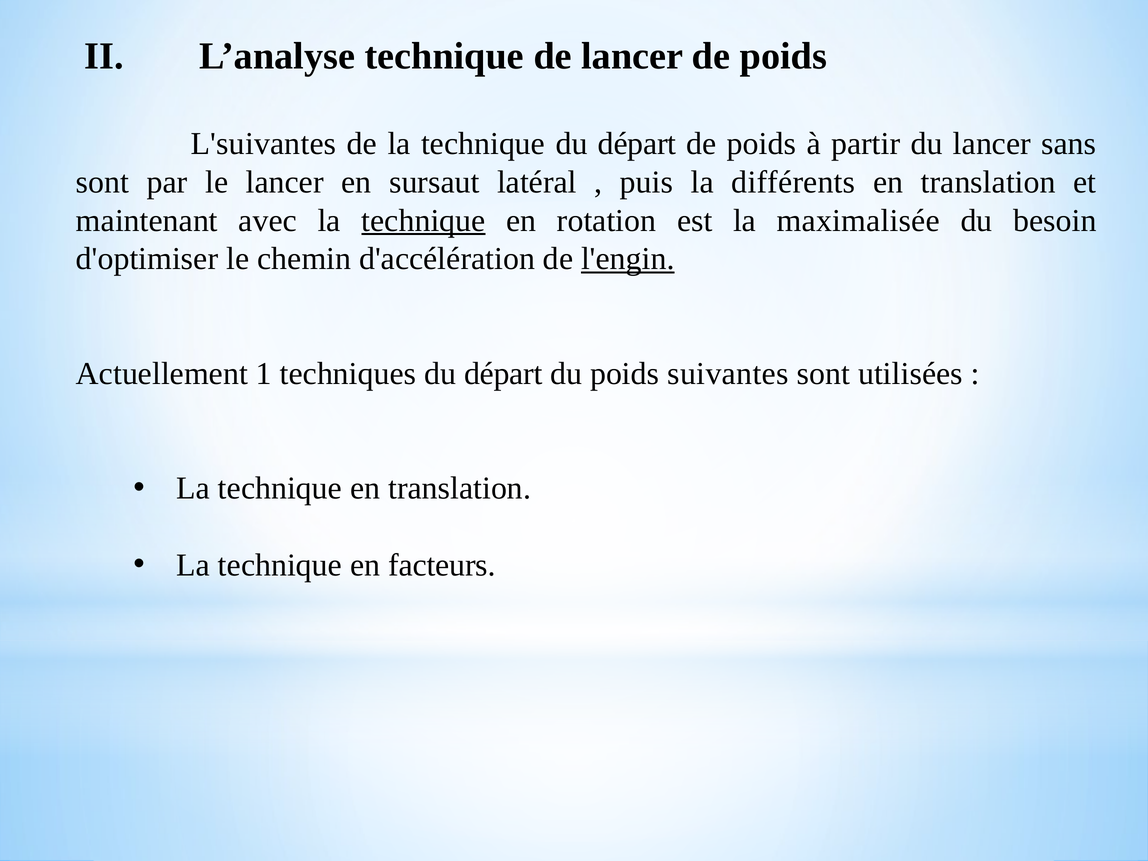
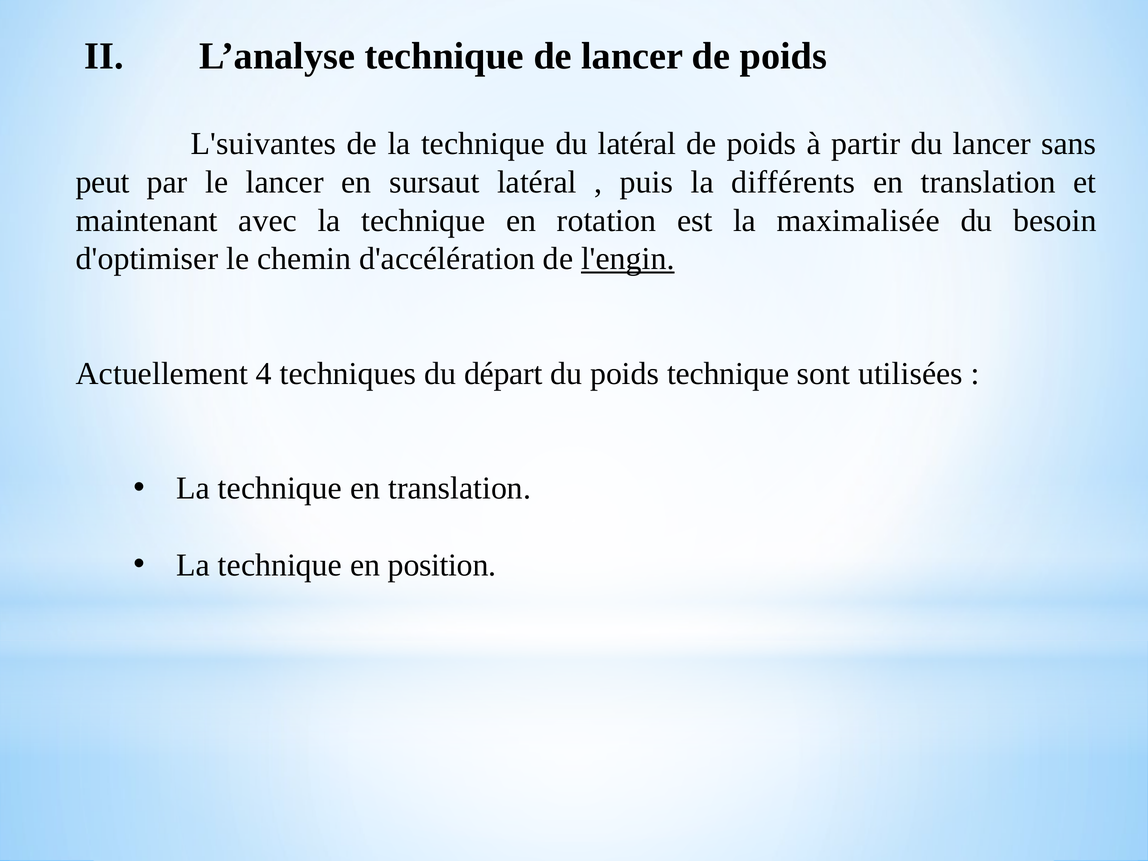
technique du départ: départ -> latéral
sont at (103, 182): sont -> peut
technique at (423, 220) underline: present -> none
1: 1 -> 4
poids suivantes: suivantes -> technique
facteurs: facteurs -> position
